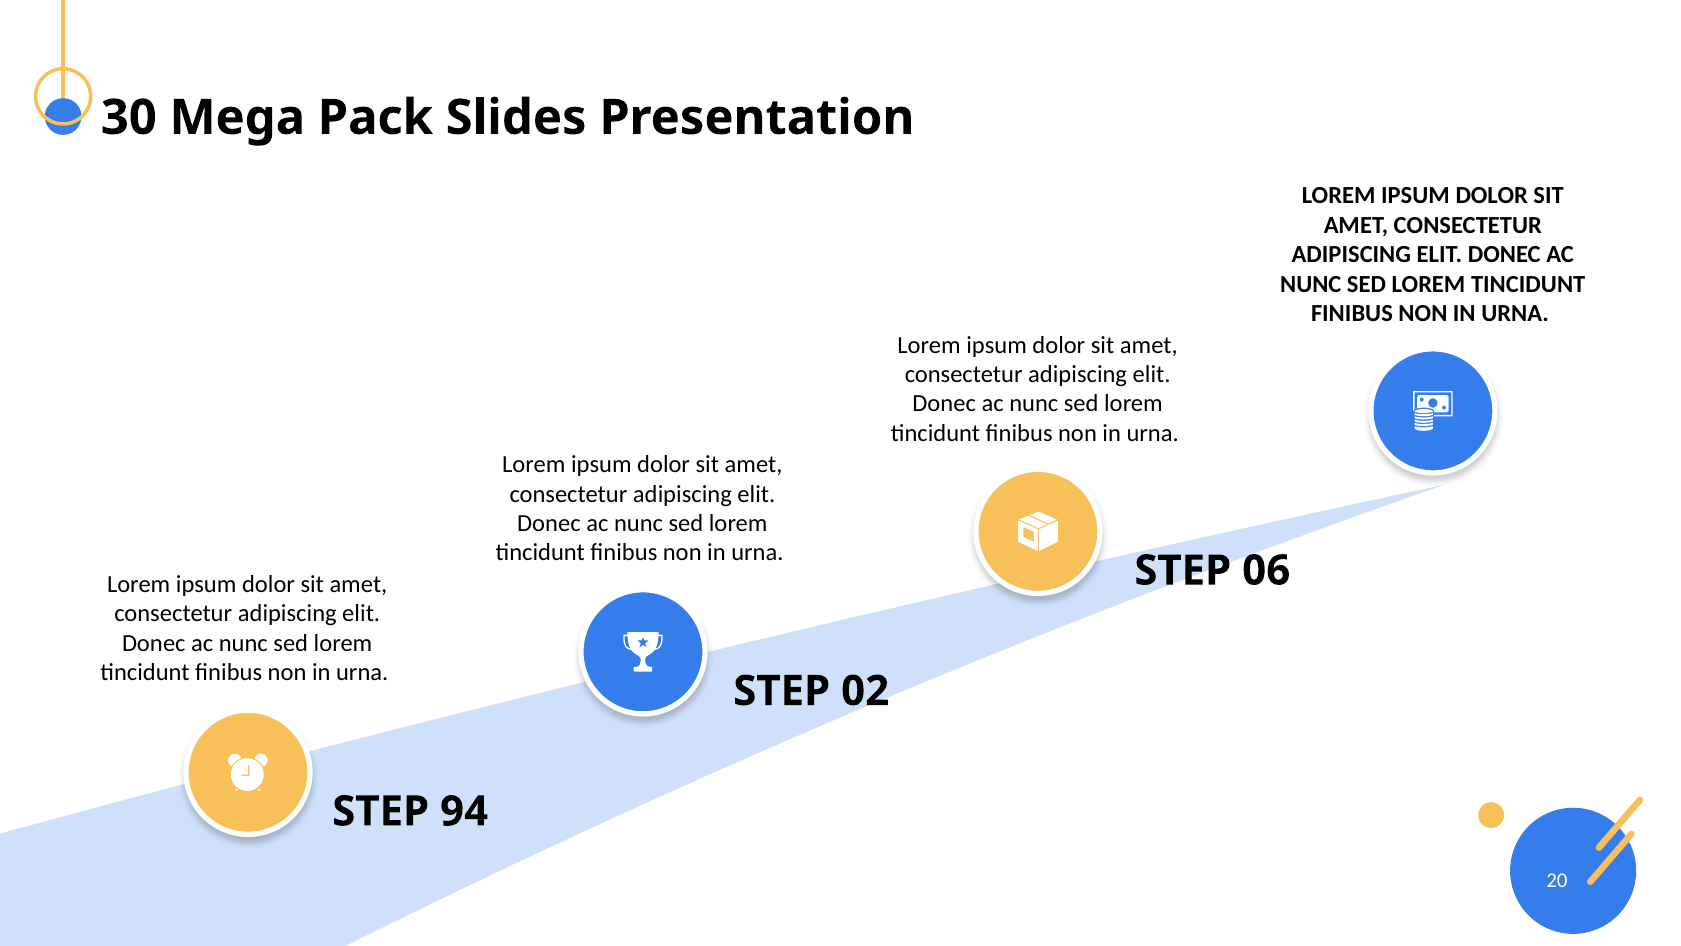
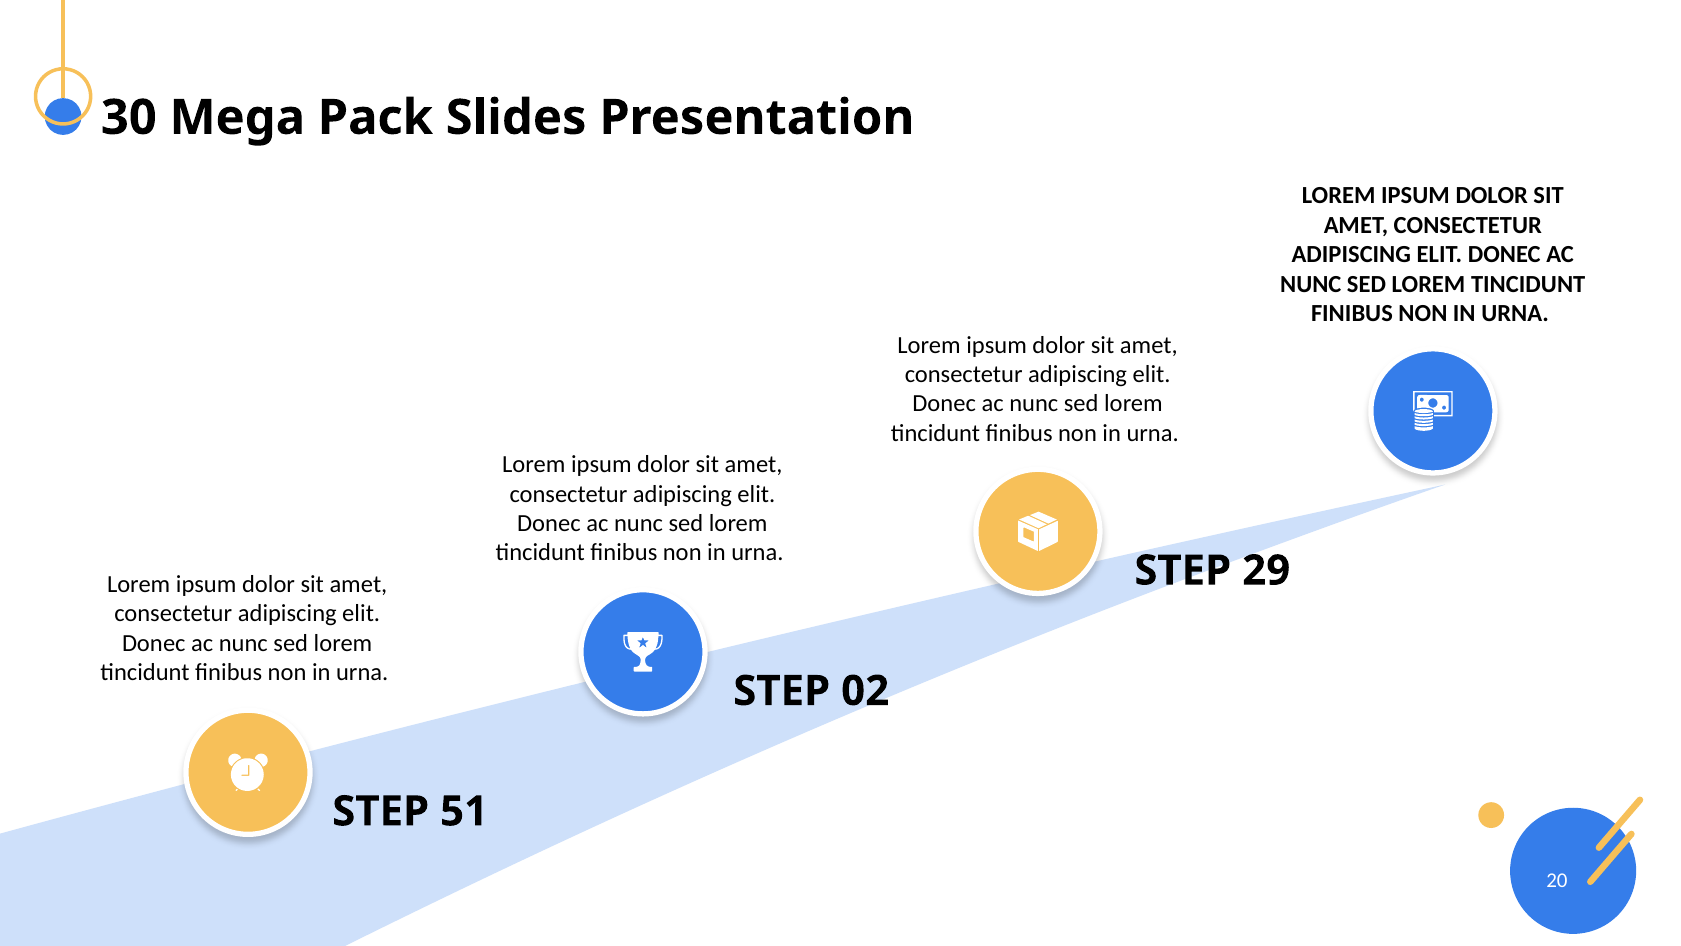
06: 06 -> 29
94: 94 -> 51
